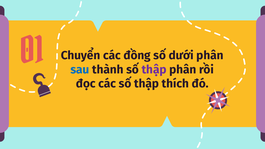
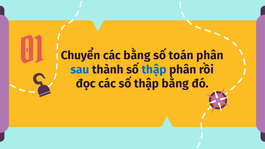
các đồng: đồng -> bằng
dưới: dưới -> toán
thập at (154, 70) colour: purple -> blue
thập thích: thích -> bằng
